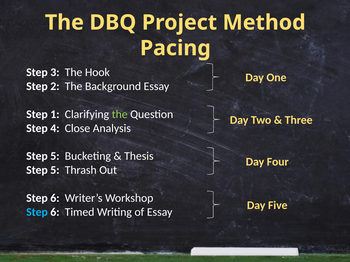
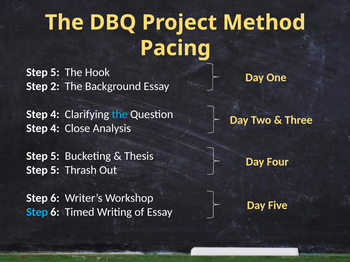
3 at (55, 72): 3 -> 5
1 at (55, 114): 1 -> 4
the at (120, 114) colour: light green -> light blue
